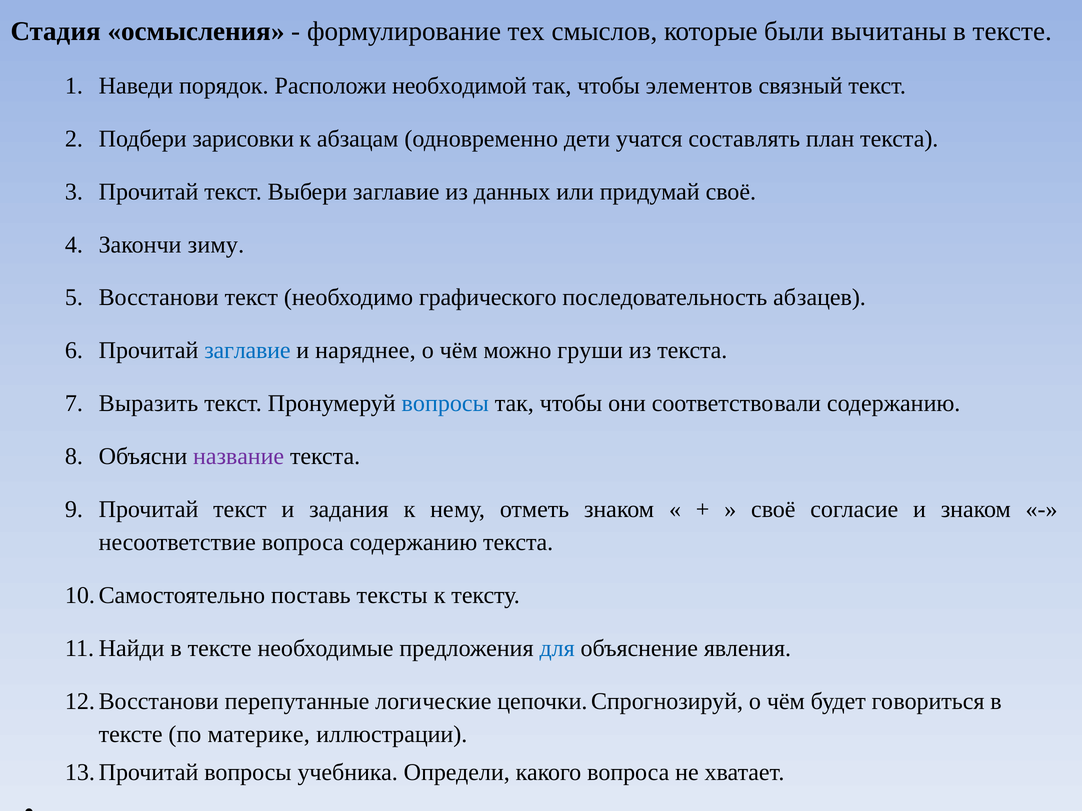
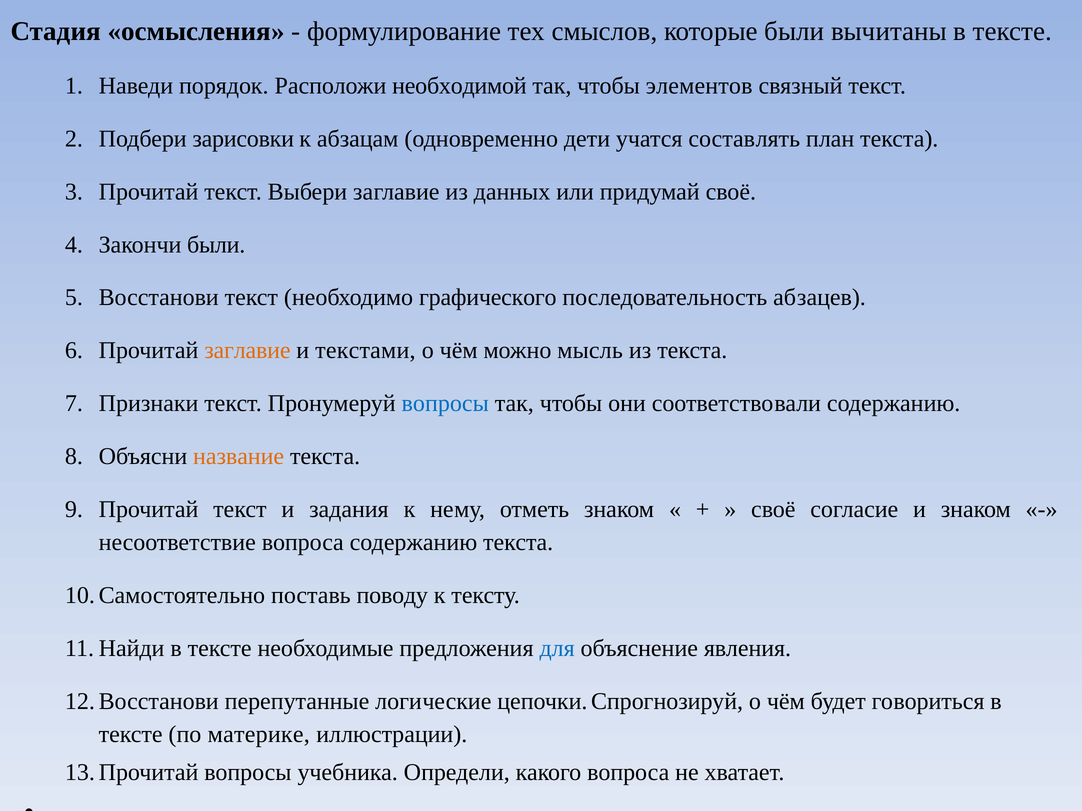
Закончи зиму: зиму -> были
заглавие colour: blue -> orange
наряднее: наряднее -> текстами
груши: груши -> мысль
Выразить: Выразить -> Признаки
название colour: purple -> orange
тексты: тексты -> поводу
